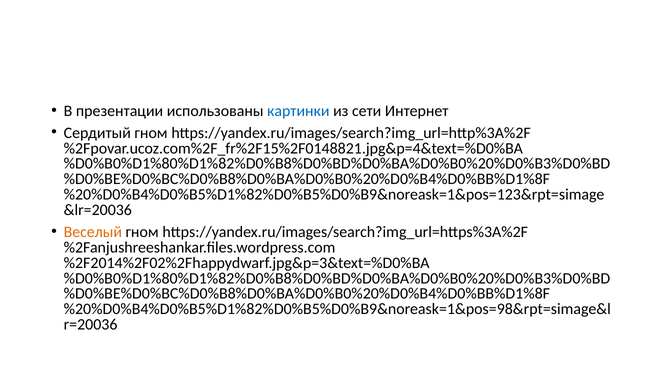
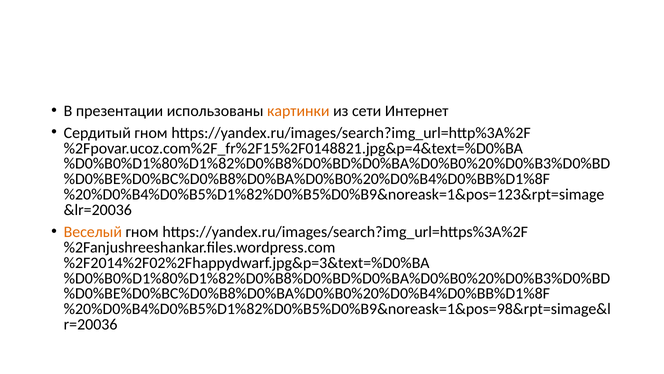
картинки colour: blue -> orange
